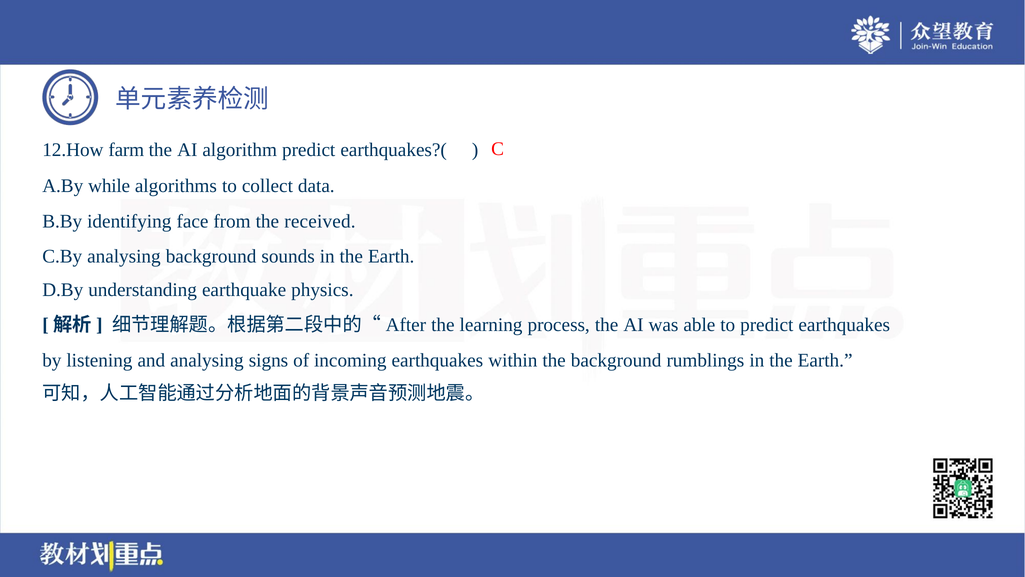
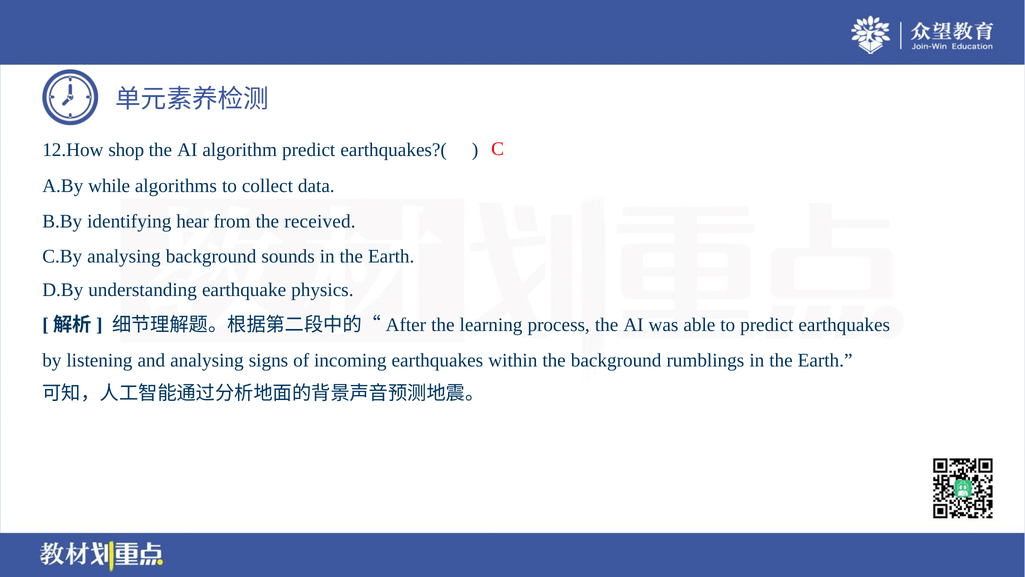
farm: farm -> shop
face: face -> hear
